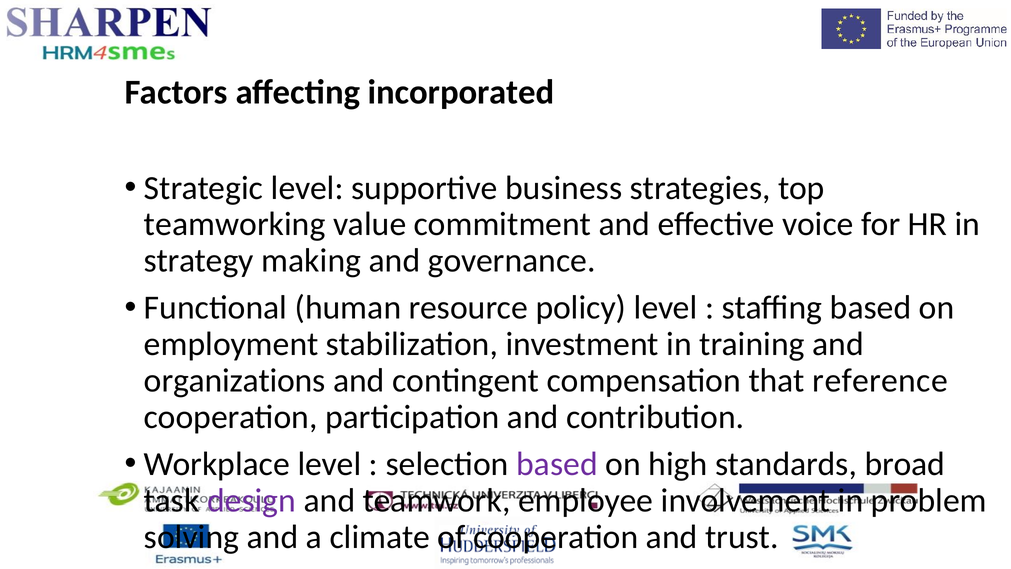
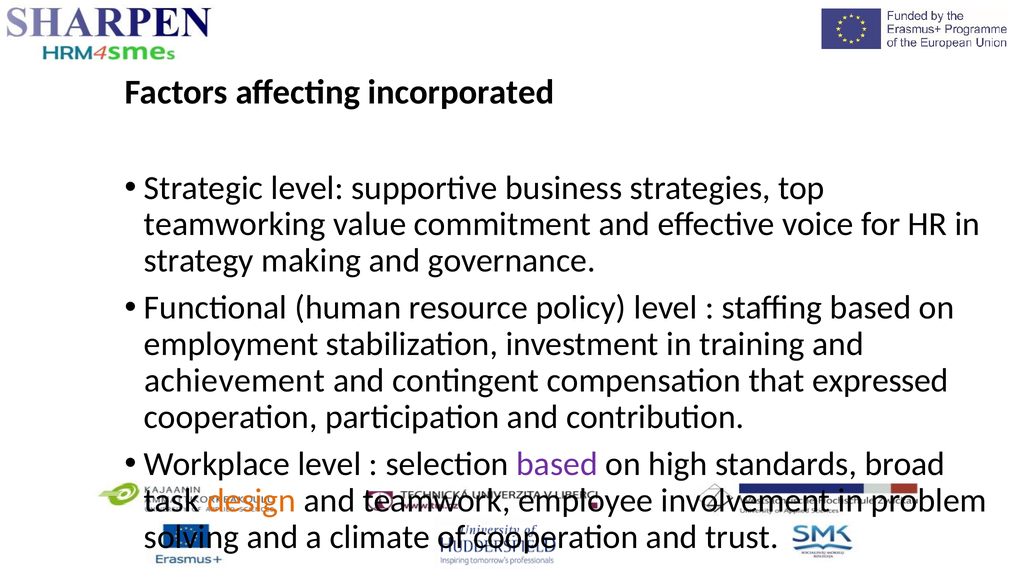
organizations: organizations -> achievement
reference: reference -> expressed
design colour: purple -> orange
